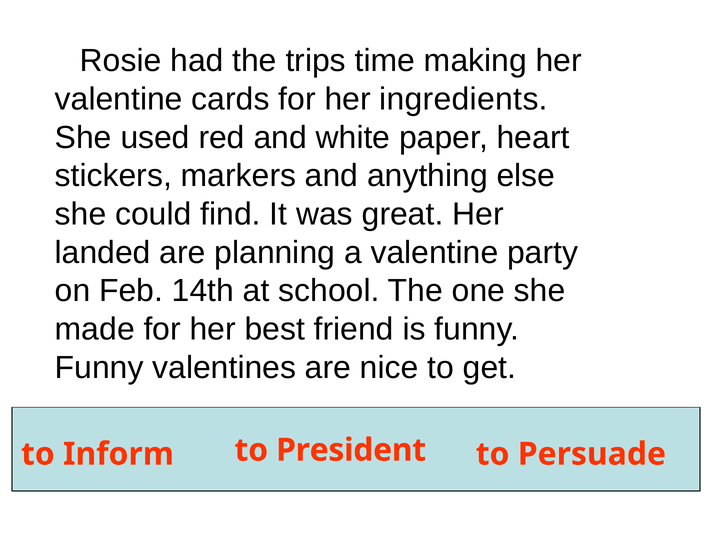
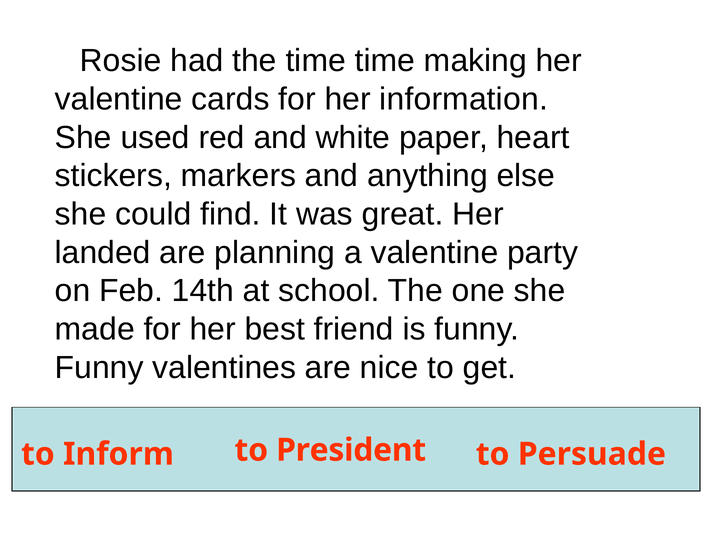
the trips: trips -> time
ingredients: ingredients -> information
